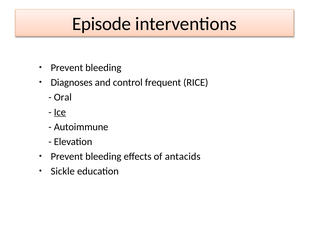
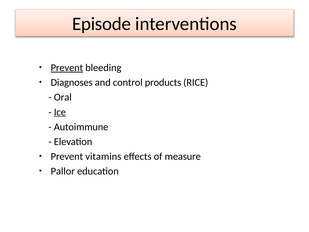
Prevent at (67, 68) underline: none -> present
frequent: frequent -> products
bleeding at (103, 156): bleeding -> vitamins
antacids: antacids -> measure
Sickle: Sickle -> Pallor
